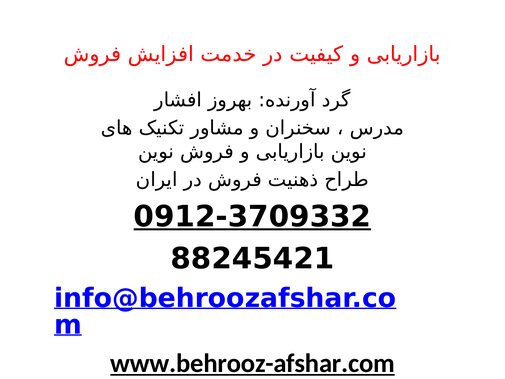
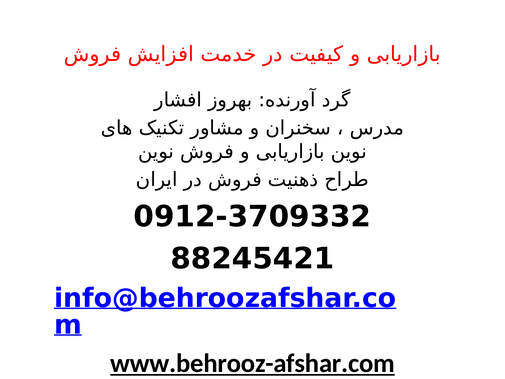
0912-3709332 underline: present -> none
